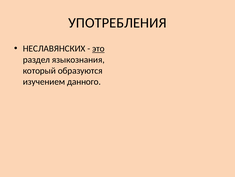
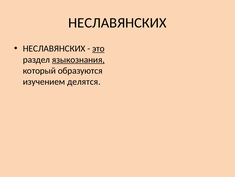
УПОТРЕБЛЕНИЯ at (117, 23): УПОТРЕБЛЕНИЯ -> НЕСЛАВЯНСКИХ
языкознания underline: none -> present
данного: данного -> делятся
